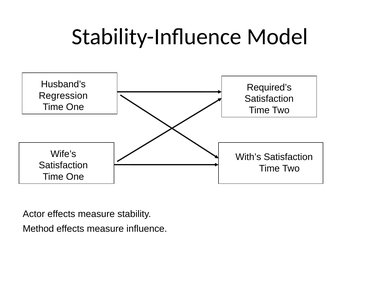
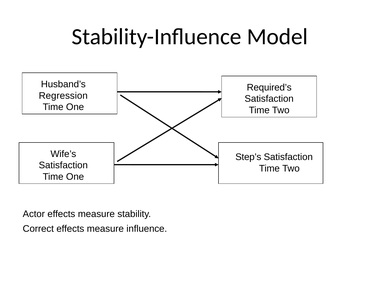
With’s: With’s -> Step’s
Method: Method -> Correct
